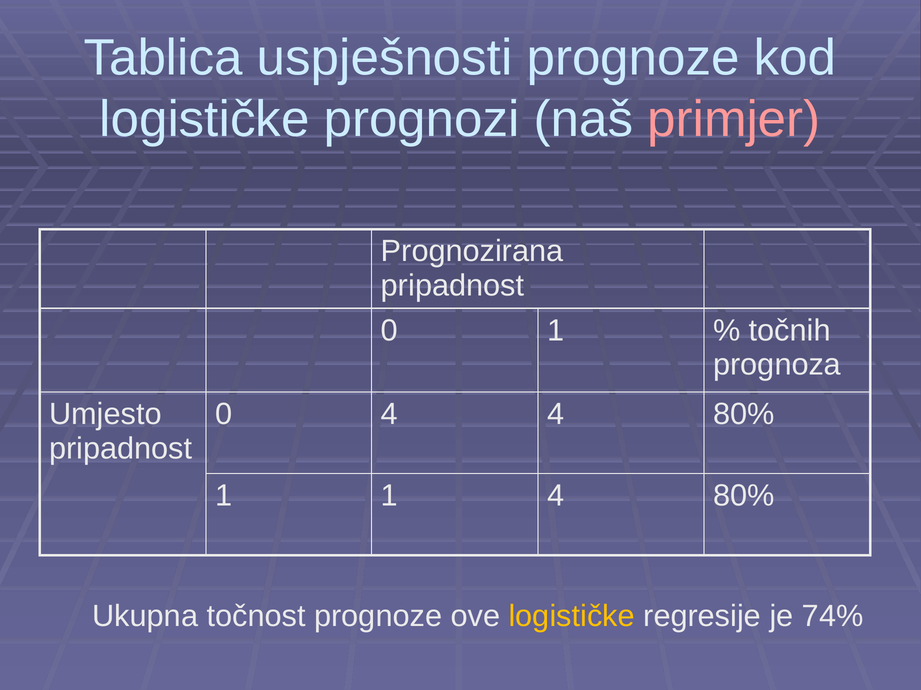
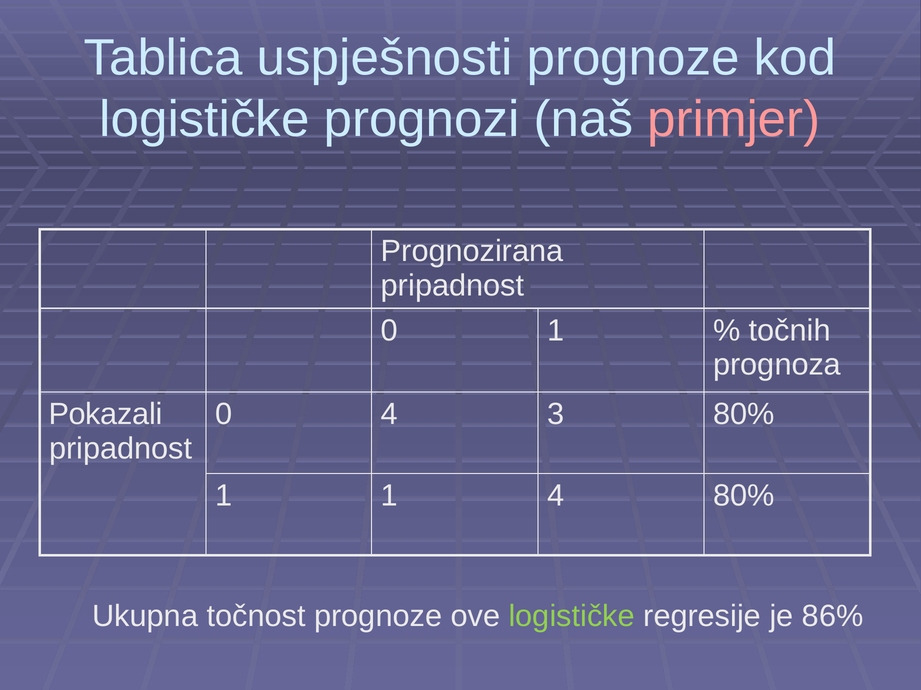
Umjesto: Umjesto -> Pokazali
4 4: 4 -> 3
logističke at (572, 617) colour: yellow -> light green
74%: 74% -> 86%
